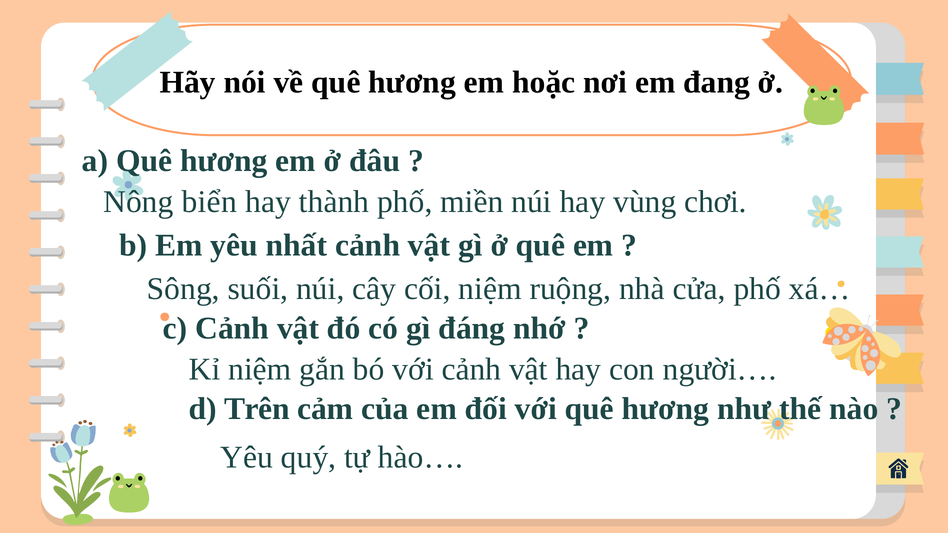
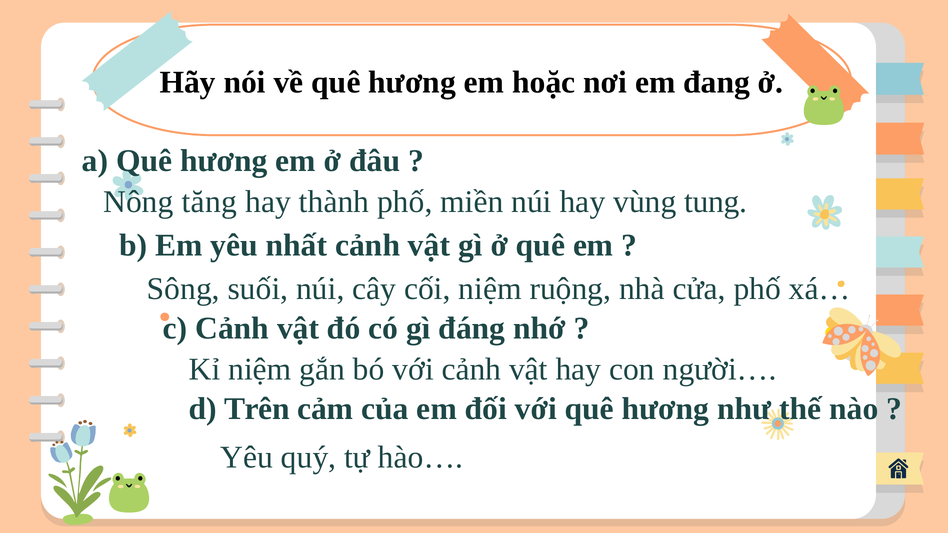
biển: biển -> tăng
chơi: chơi -> tung
